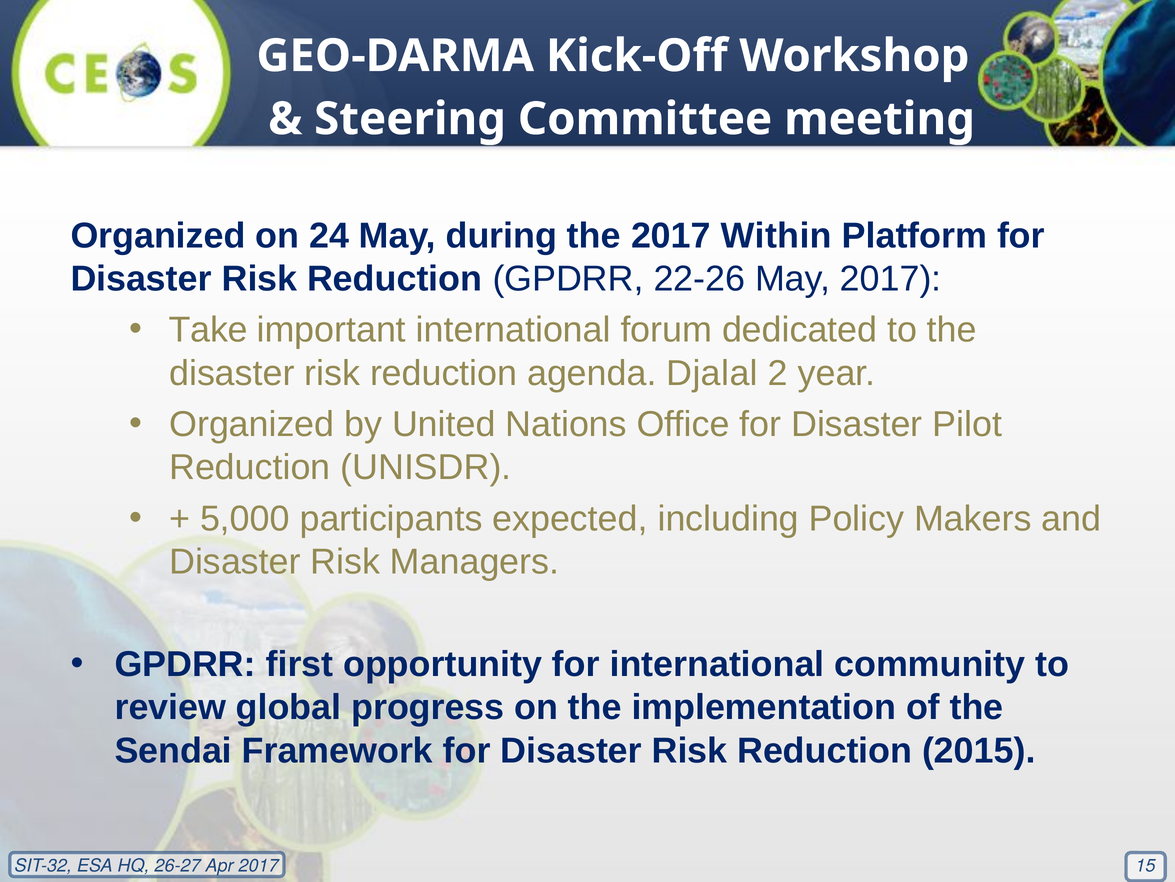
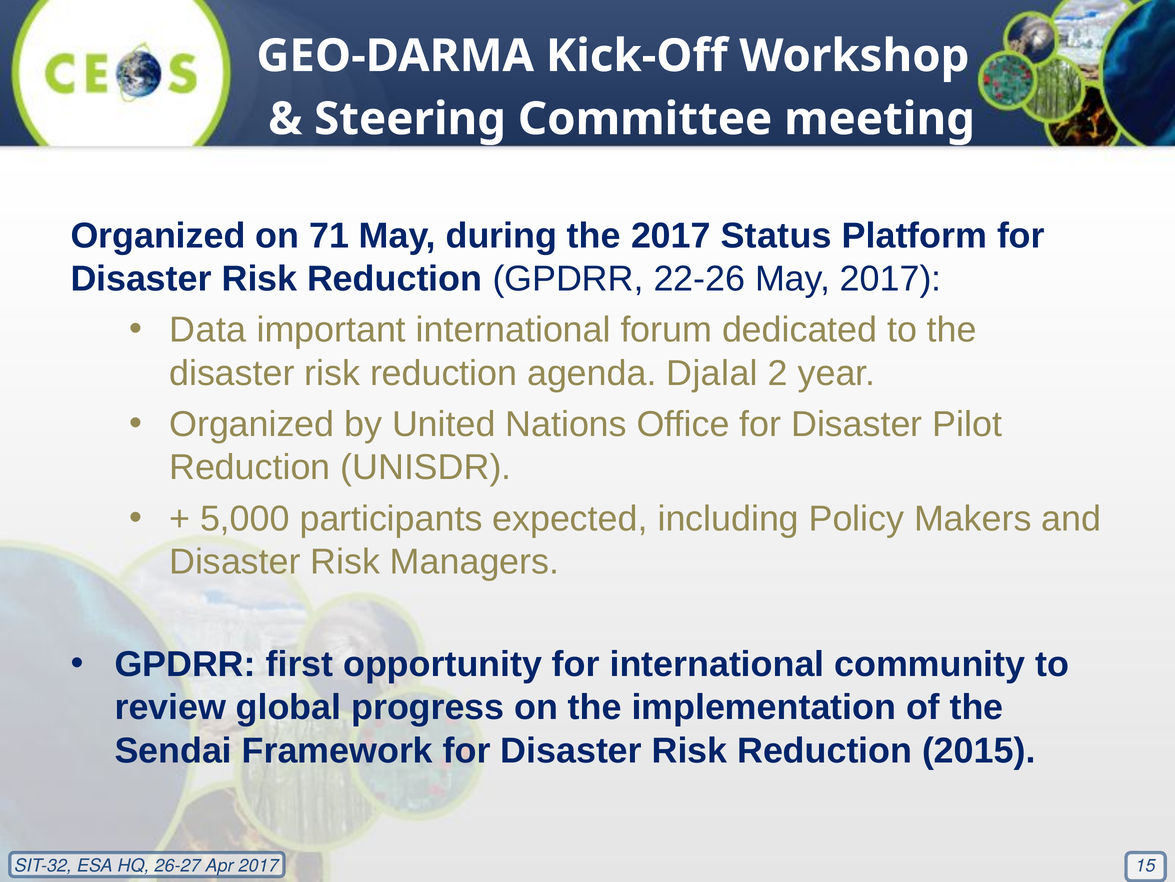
24: 24 -> 71
Within: Within -> Status
Take: Take -> Data
